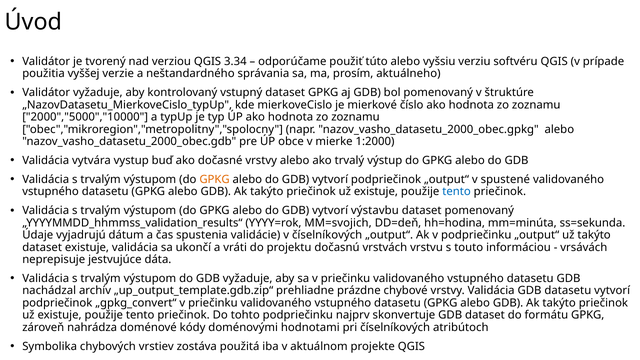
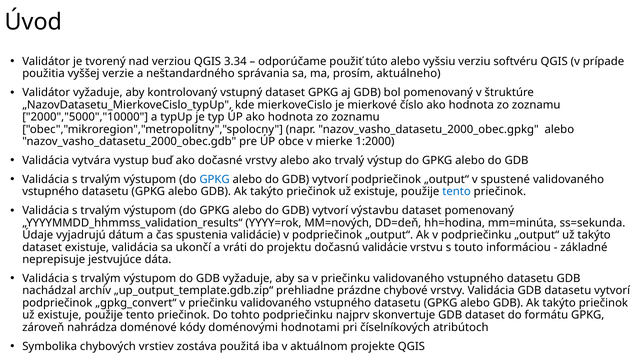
GPKG at (215, 179) colour: orange -> blue
MM=svojich: MM=svojich -> MM=nových
v číselníkových: číselníkových -> podpriečinok
dočasnú vrstvách: vrstvách -> validácie
vrsávách: vrsávách -> základné
